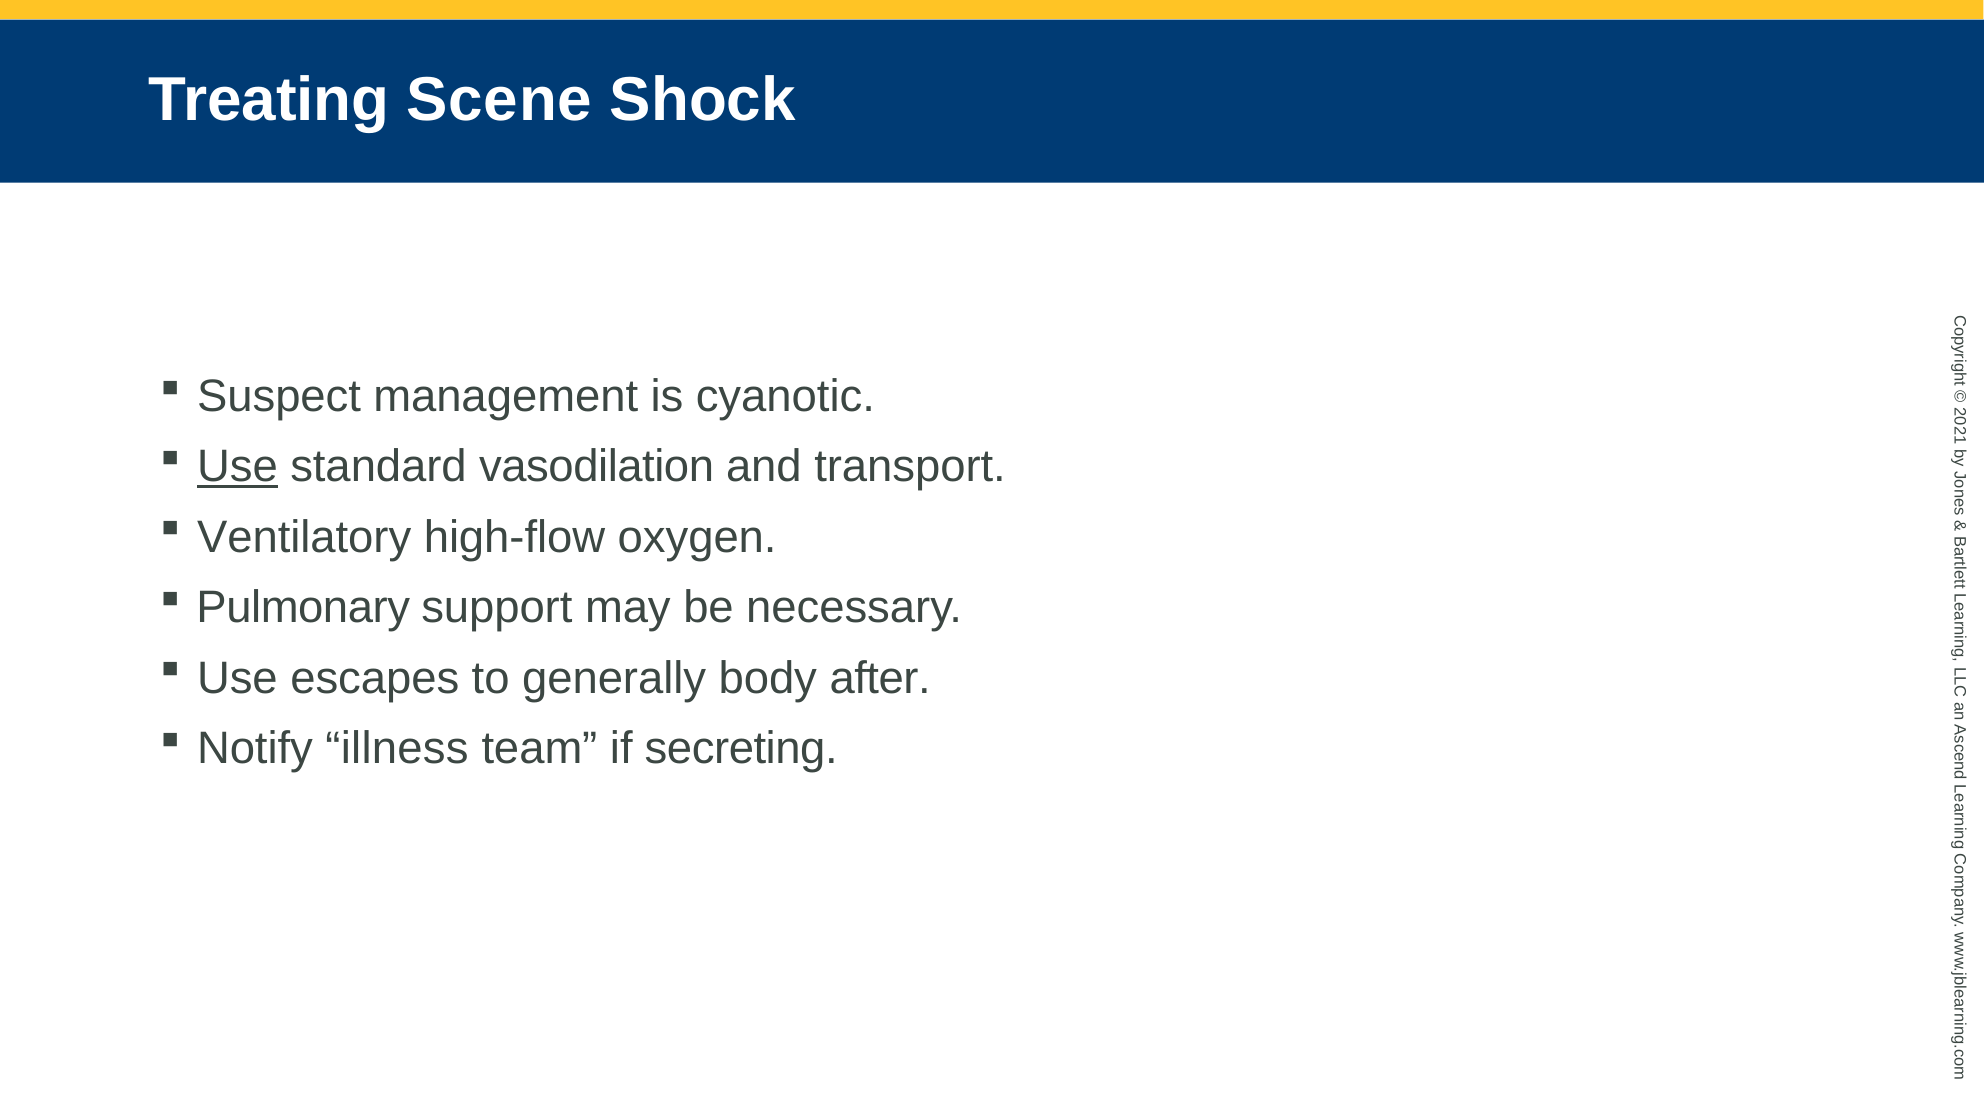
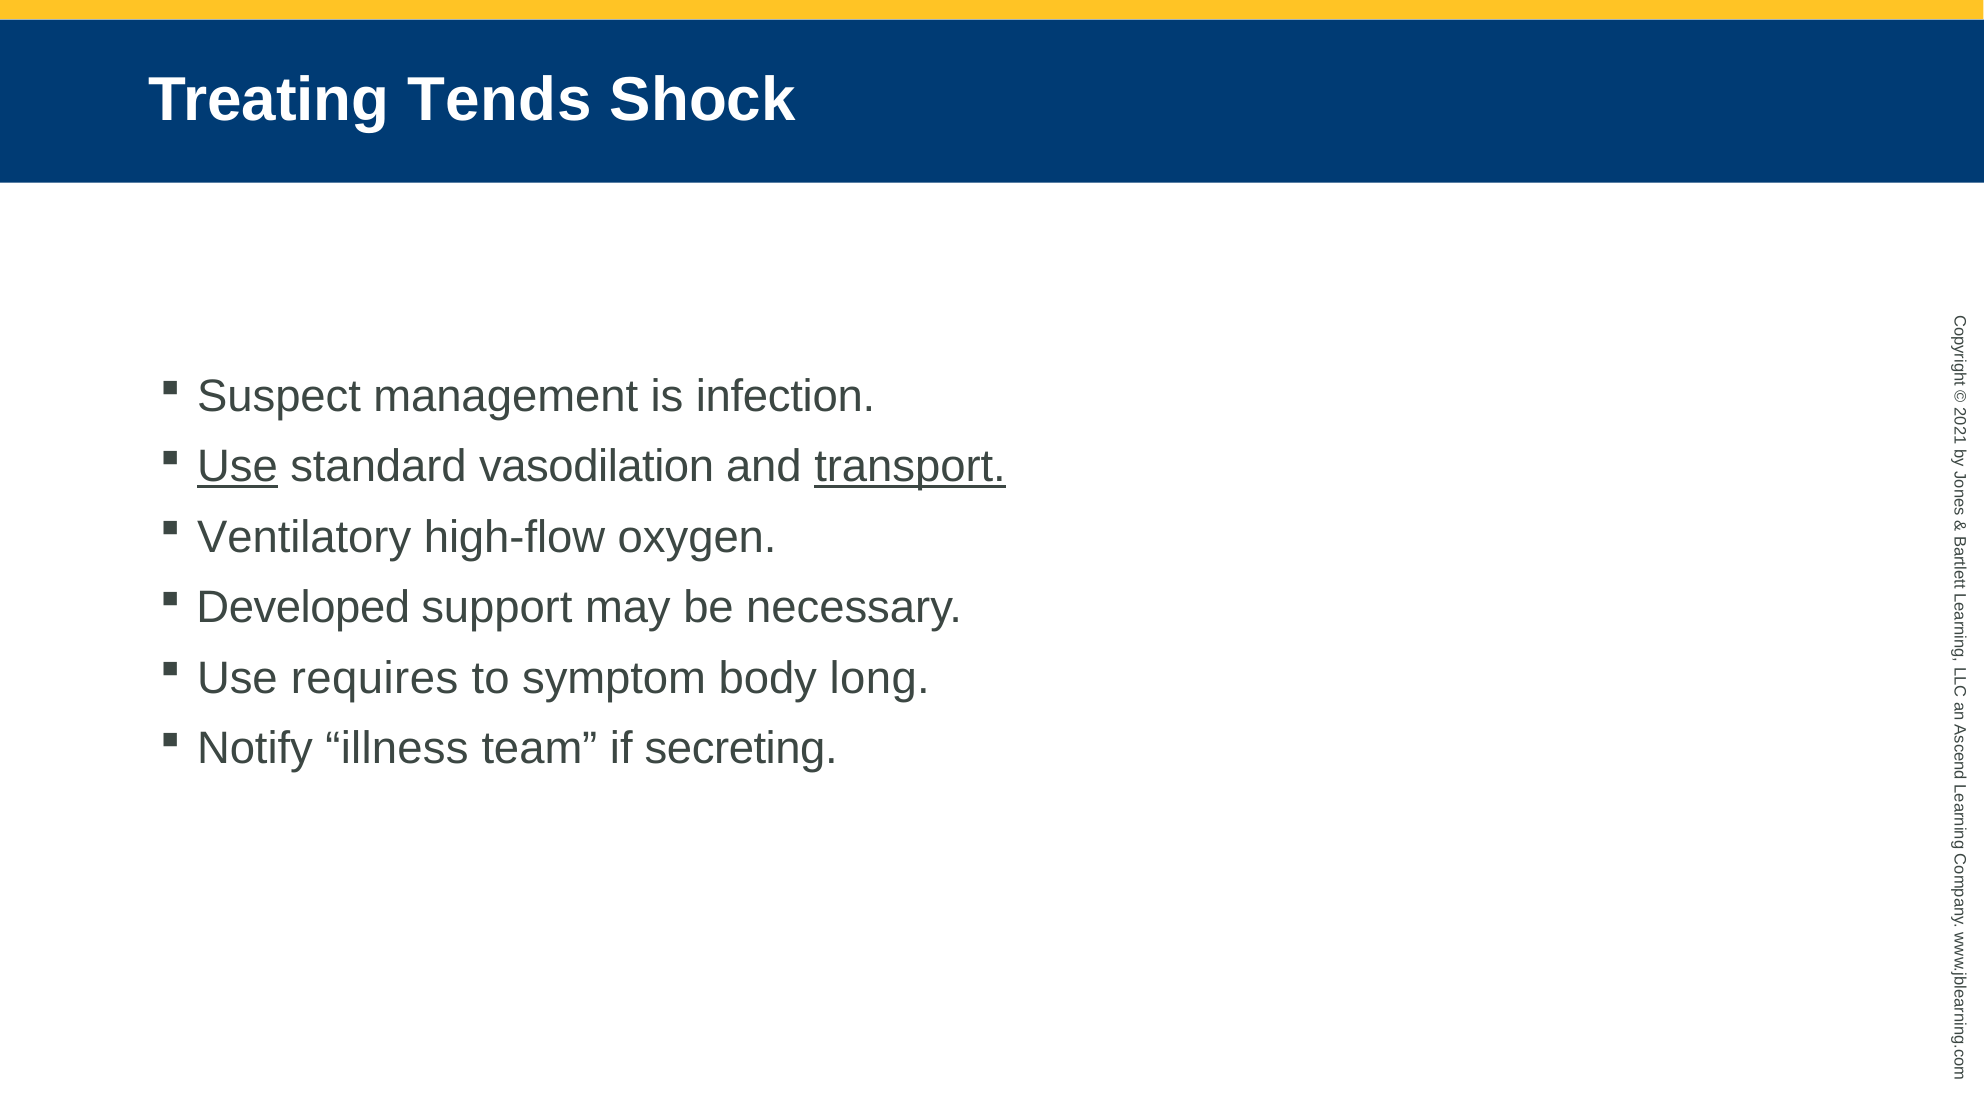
Scene: Scene -> Tends
cyanotic: cyanotic -> infection
transport underline: none -> present
Pulmonary: Pulmonary -> Developed
escapes: escapes -> requires
generally: generally -> symptom
after: after -> long
